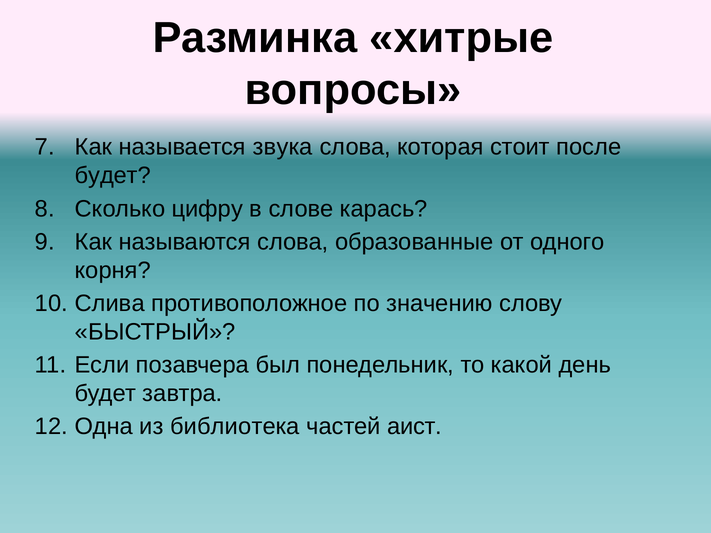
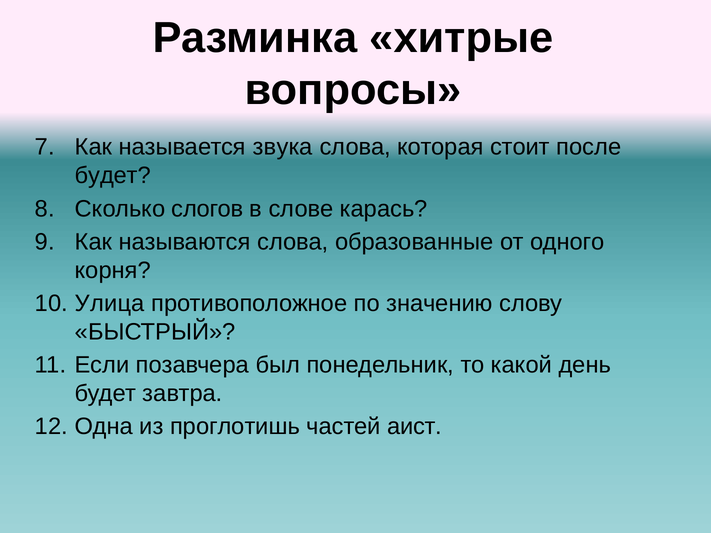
цифру: цифру -> слогов
Слива: Слива -> Улица
библиотека: библиотека -> проглотишь
